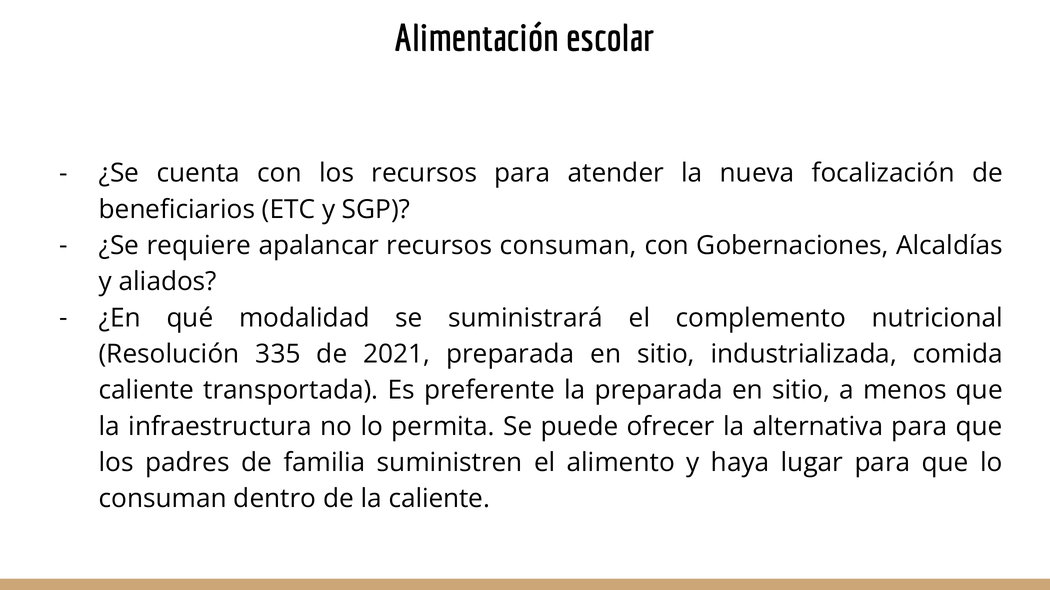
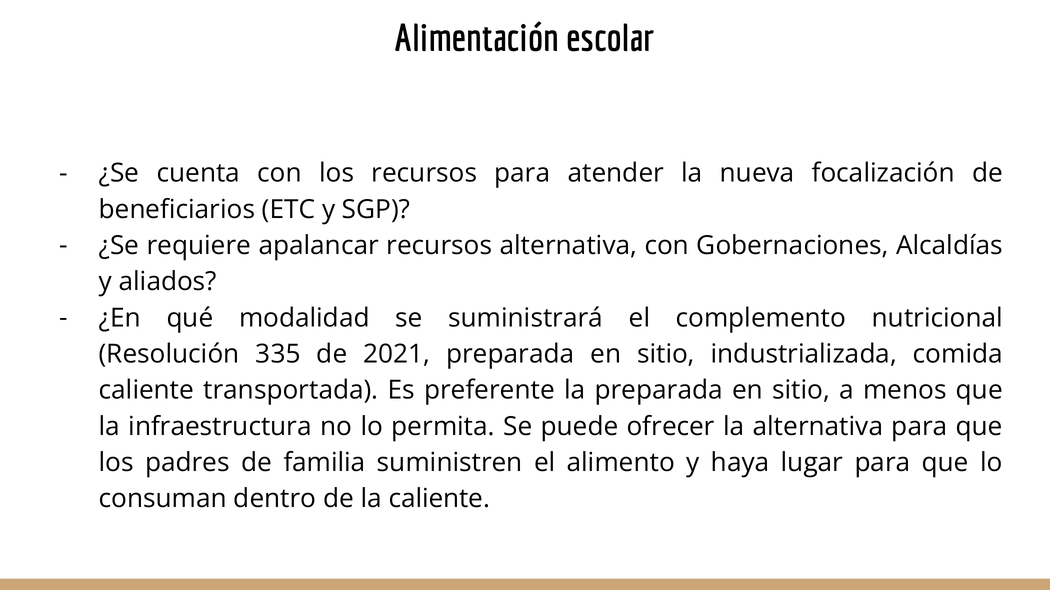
recursos consuman: consuman -> alternativa
